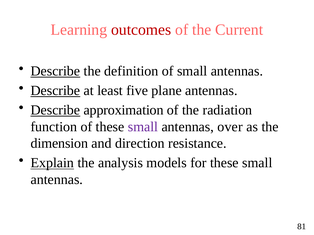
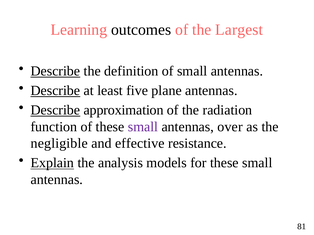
outcomes colour: red -> black
Current: Current -> Largest
dimension: dimension -> negligible
direction: direction -> effective
